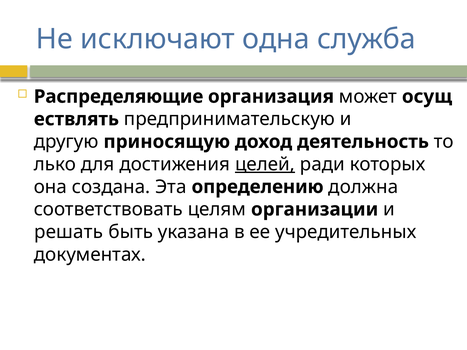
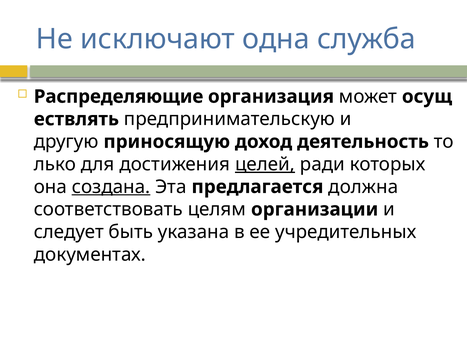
создана underline: none -> present
определению: определению -> предлагается
решать: решать -> следует
